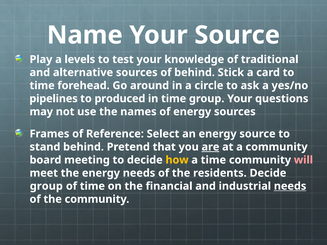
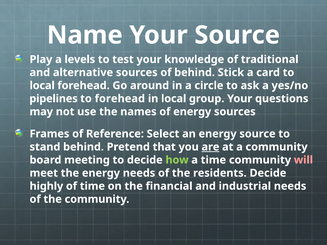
time at (42, 86): time -> local
to produced: produced -> forehead
in time: time -> local
how colour: yellow -> light green
group at (46, 186): group -> highly
needs at (290, 186) underline: present -> none
